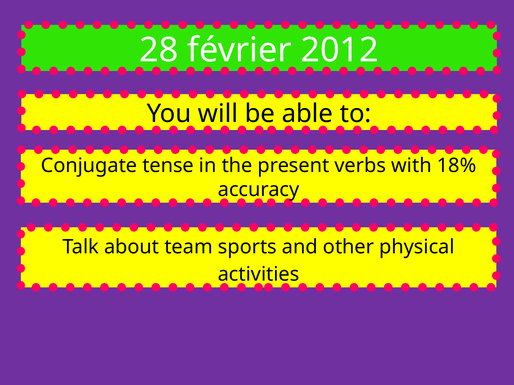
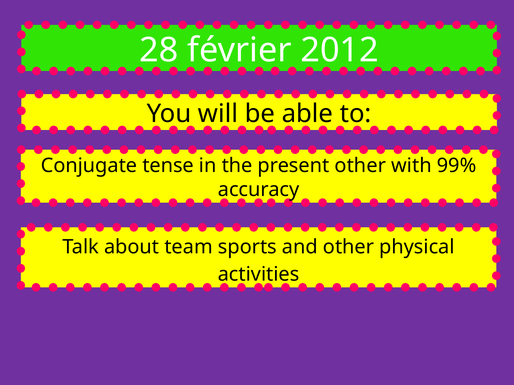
present verbs: verbs -> other
18%: 18% -> 99%
